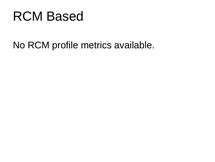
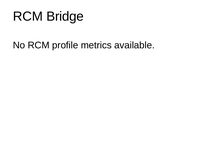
Based: Based -> Bridge
